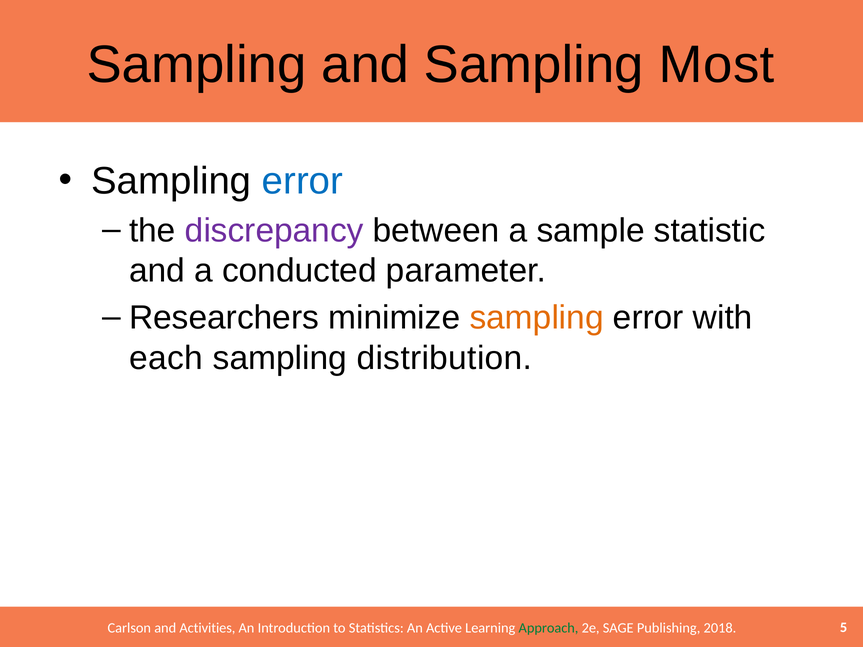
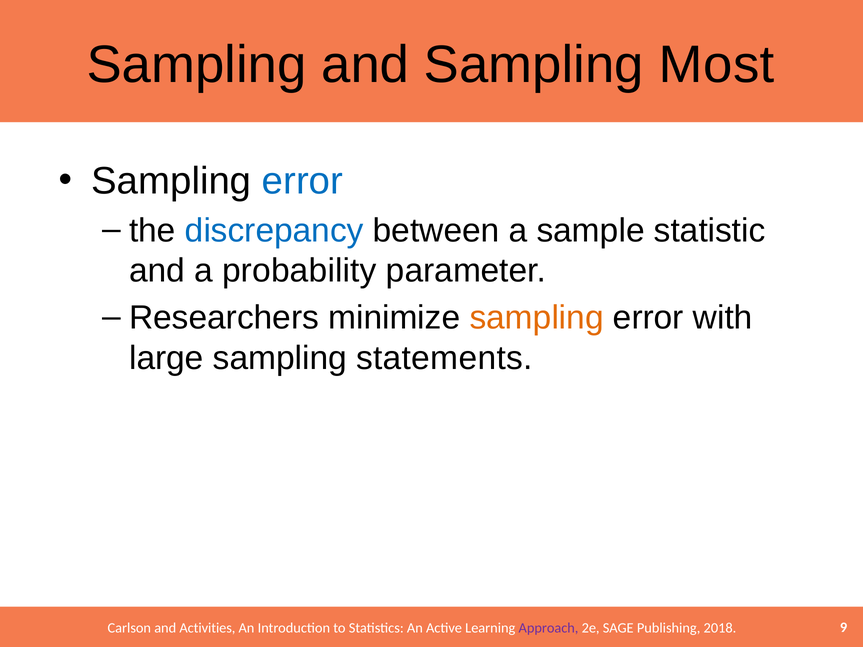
discrepancy colour: purple -> blue
conducted: conducted -> probability
each: each -> large
distribution: distribution -> statements
Approach colour: green -> purple
5: 5 -> 9
